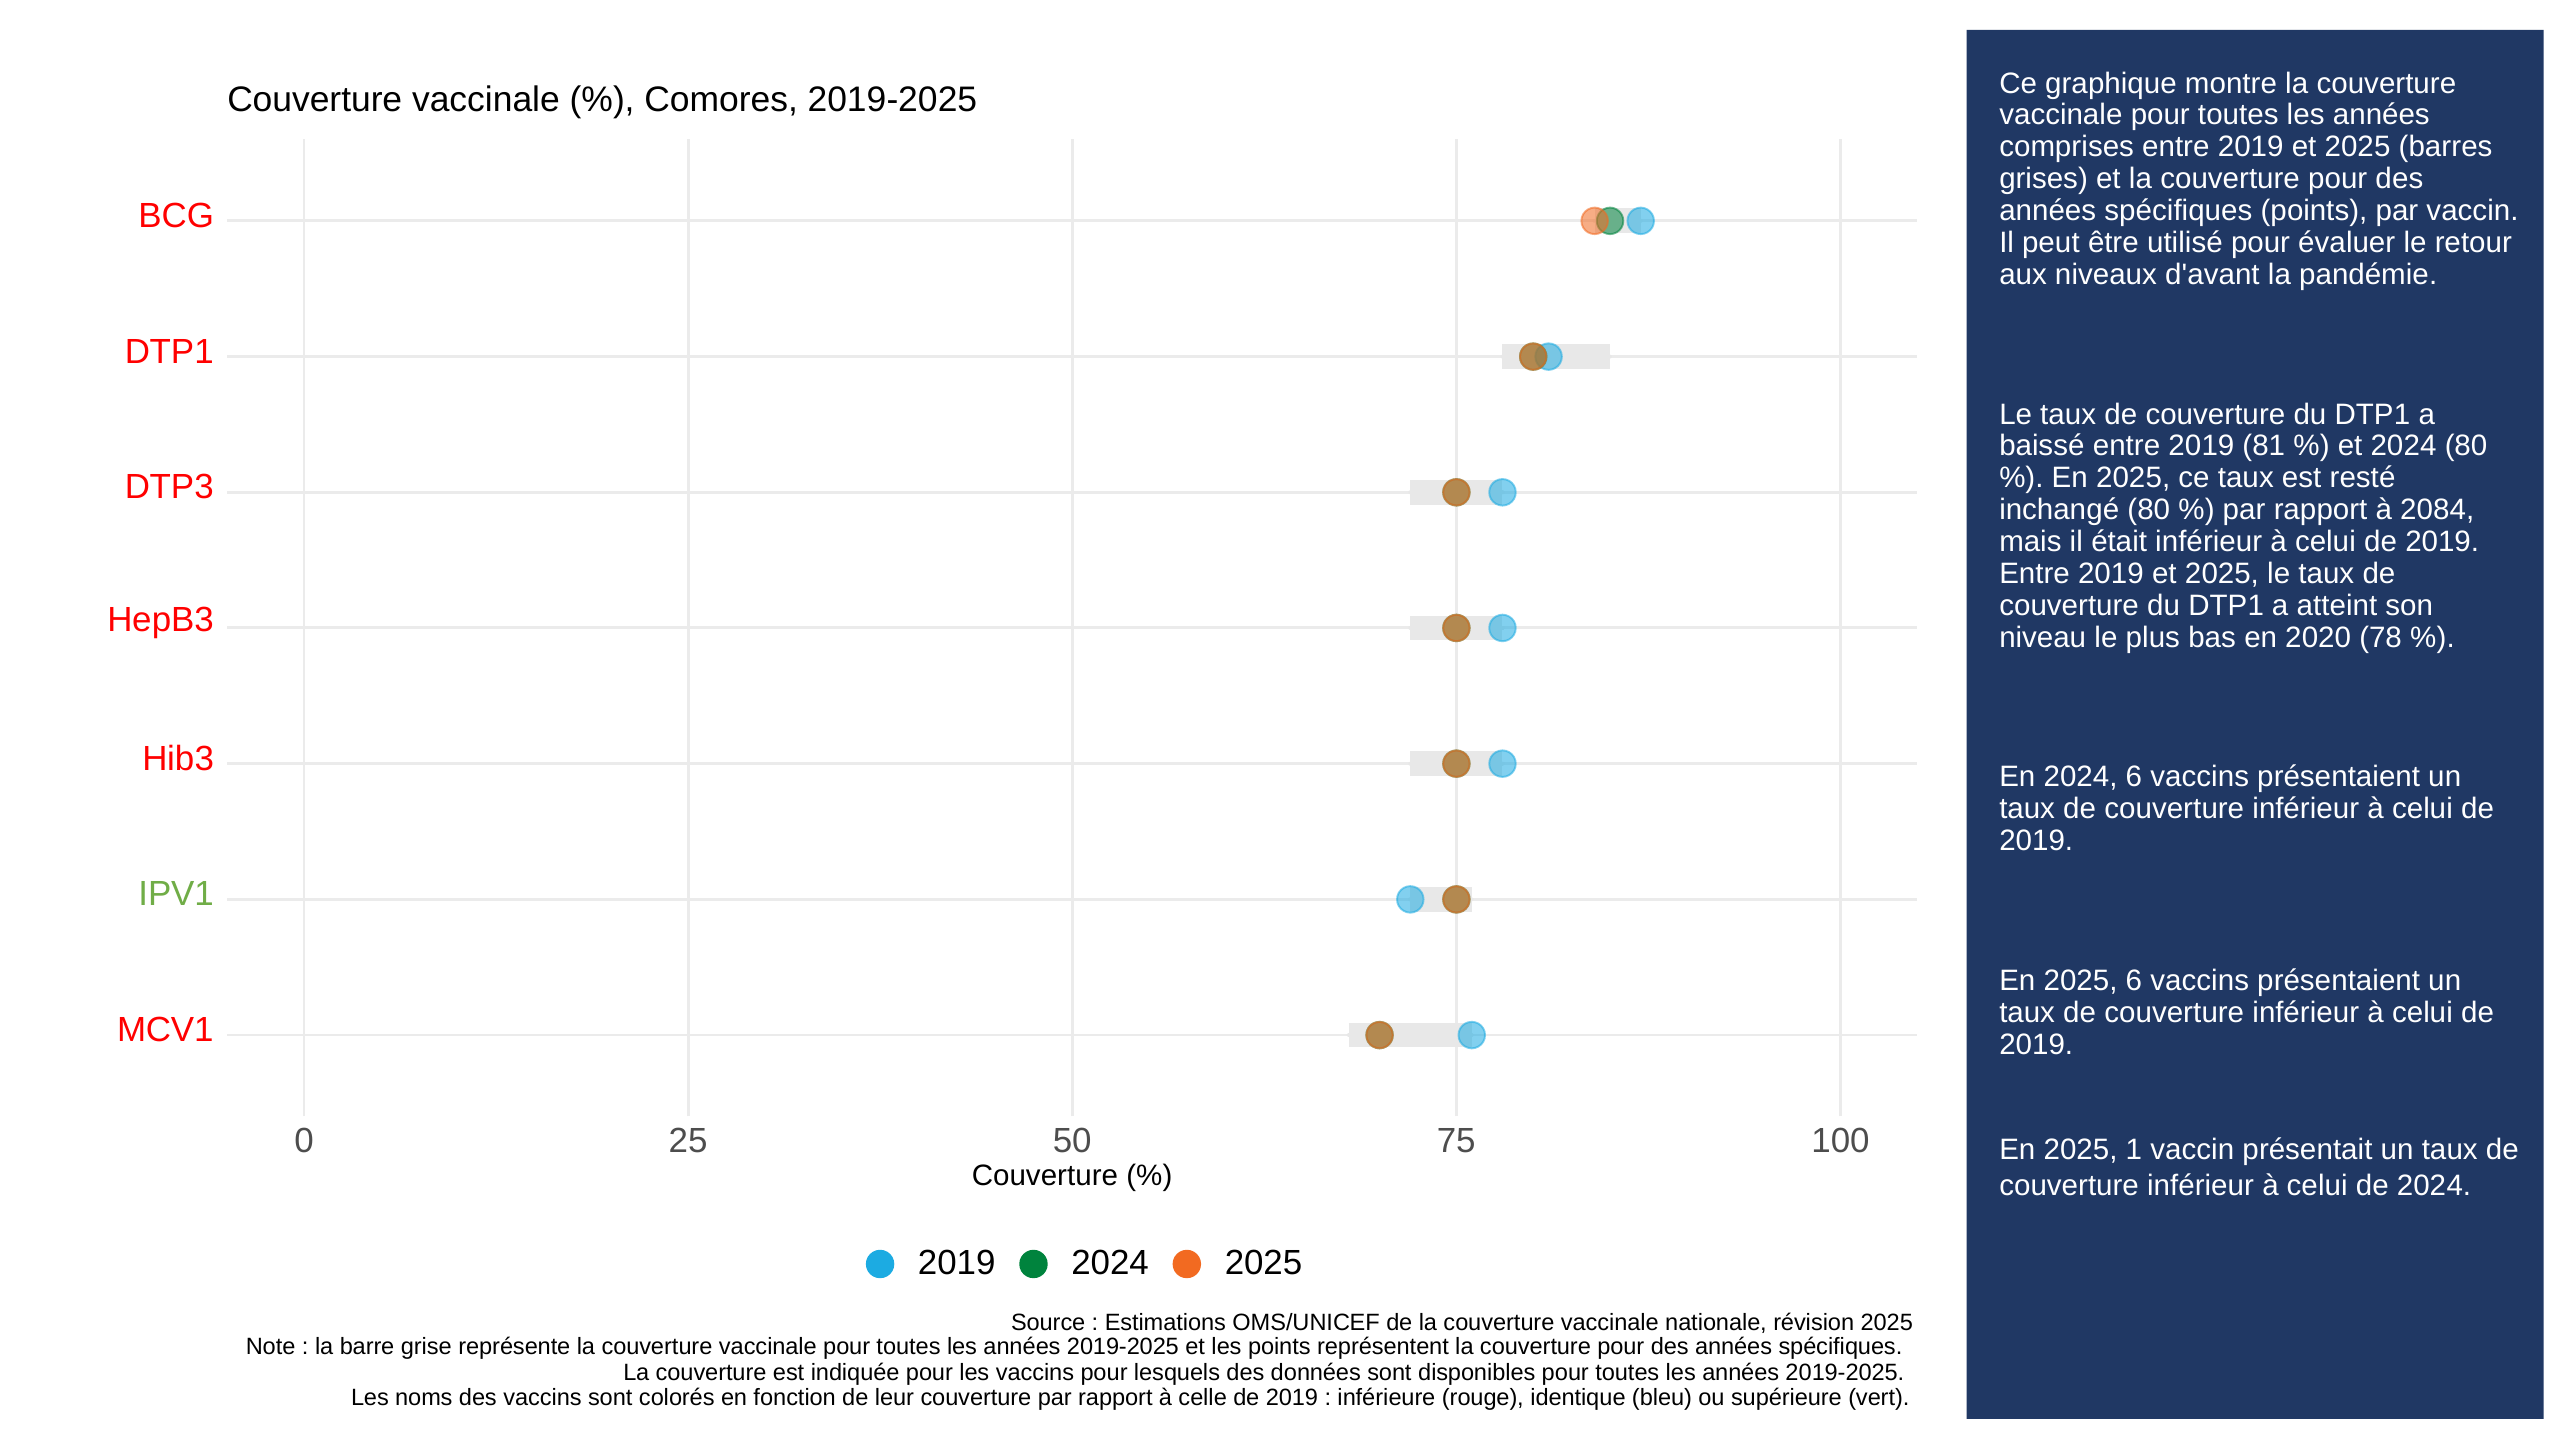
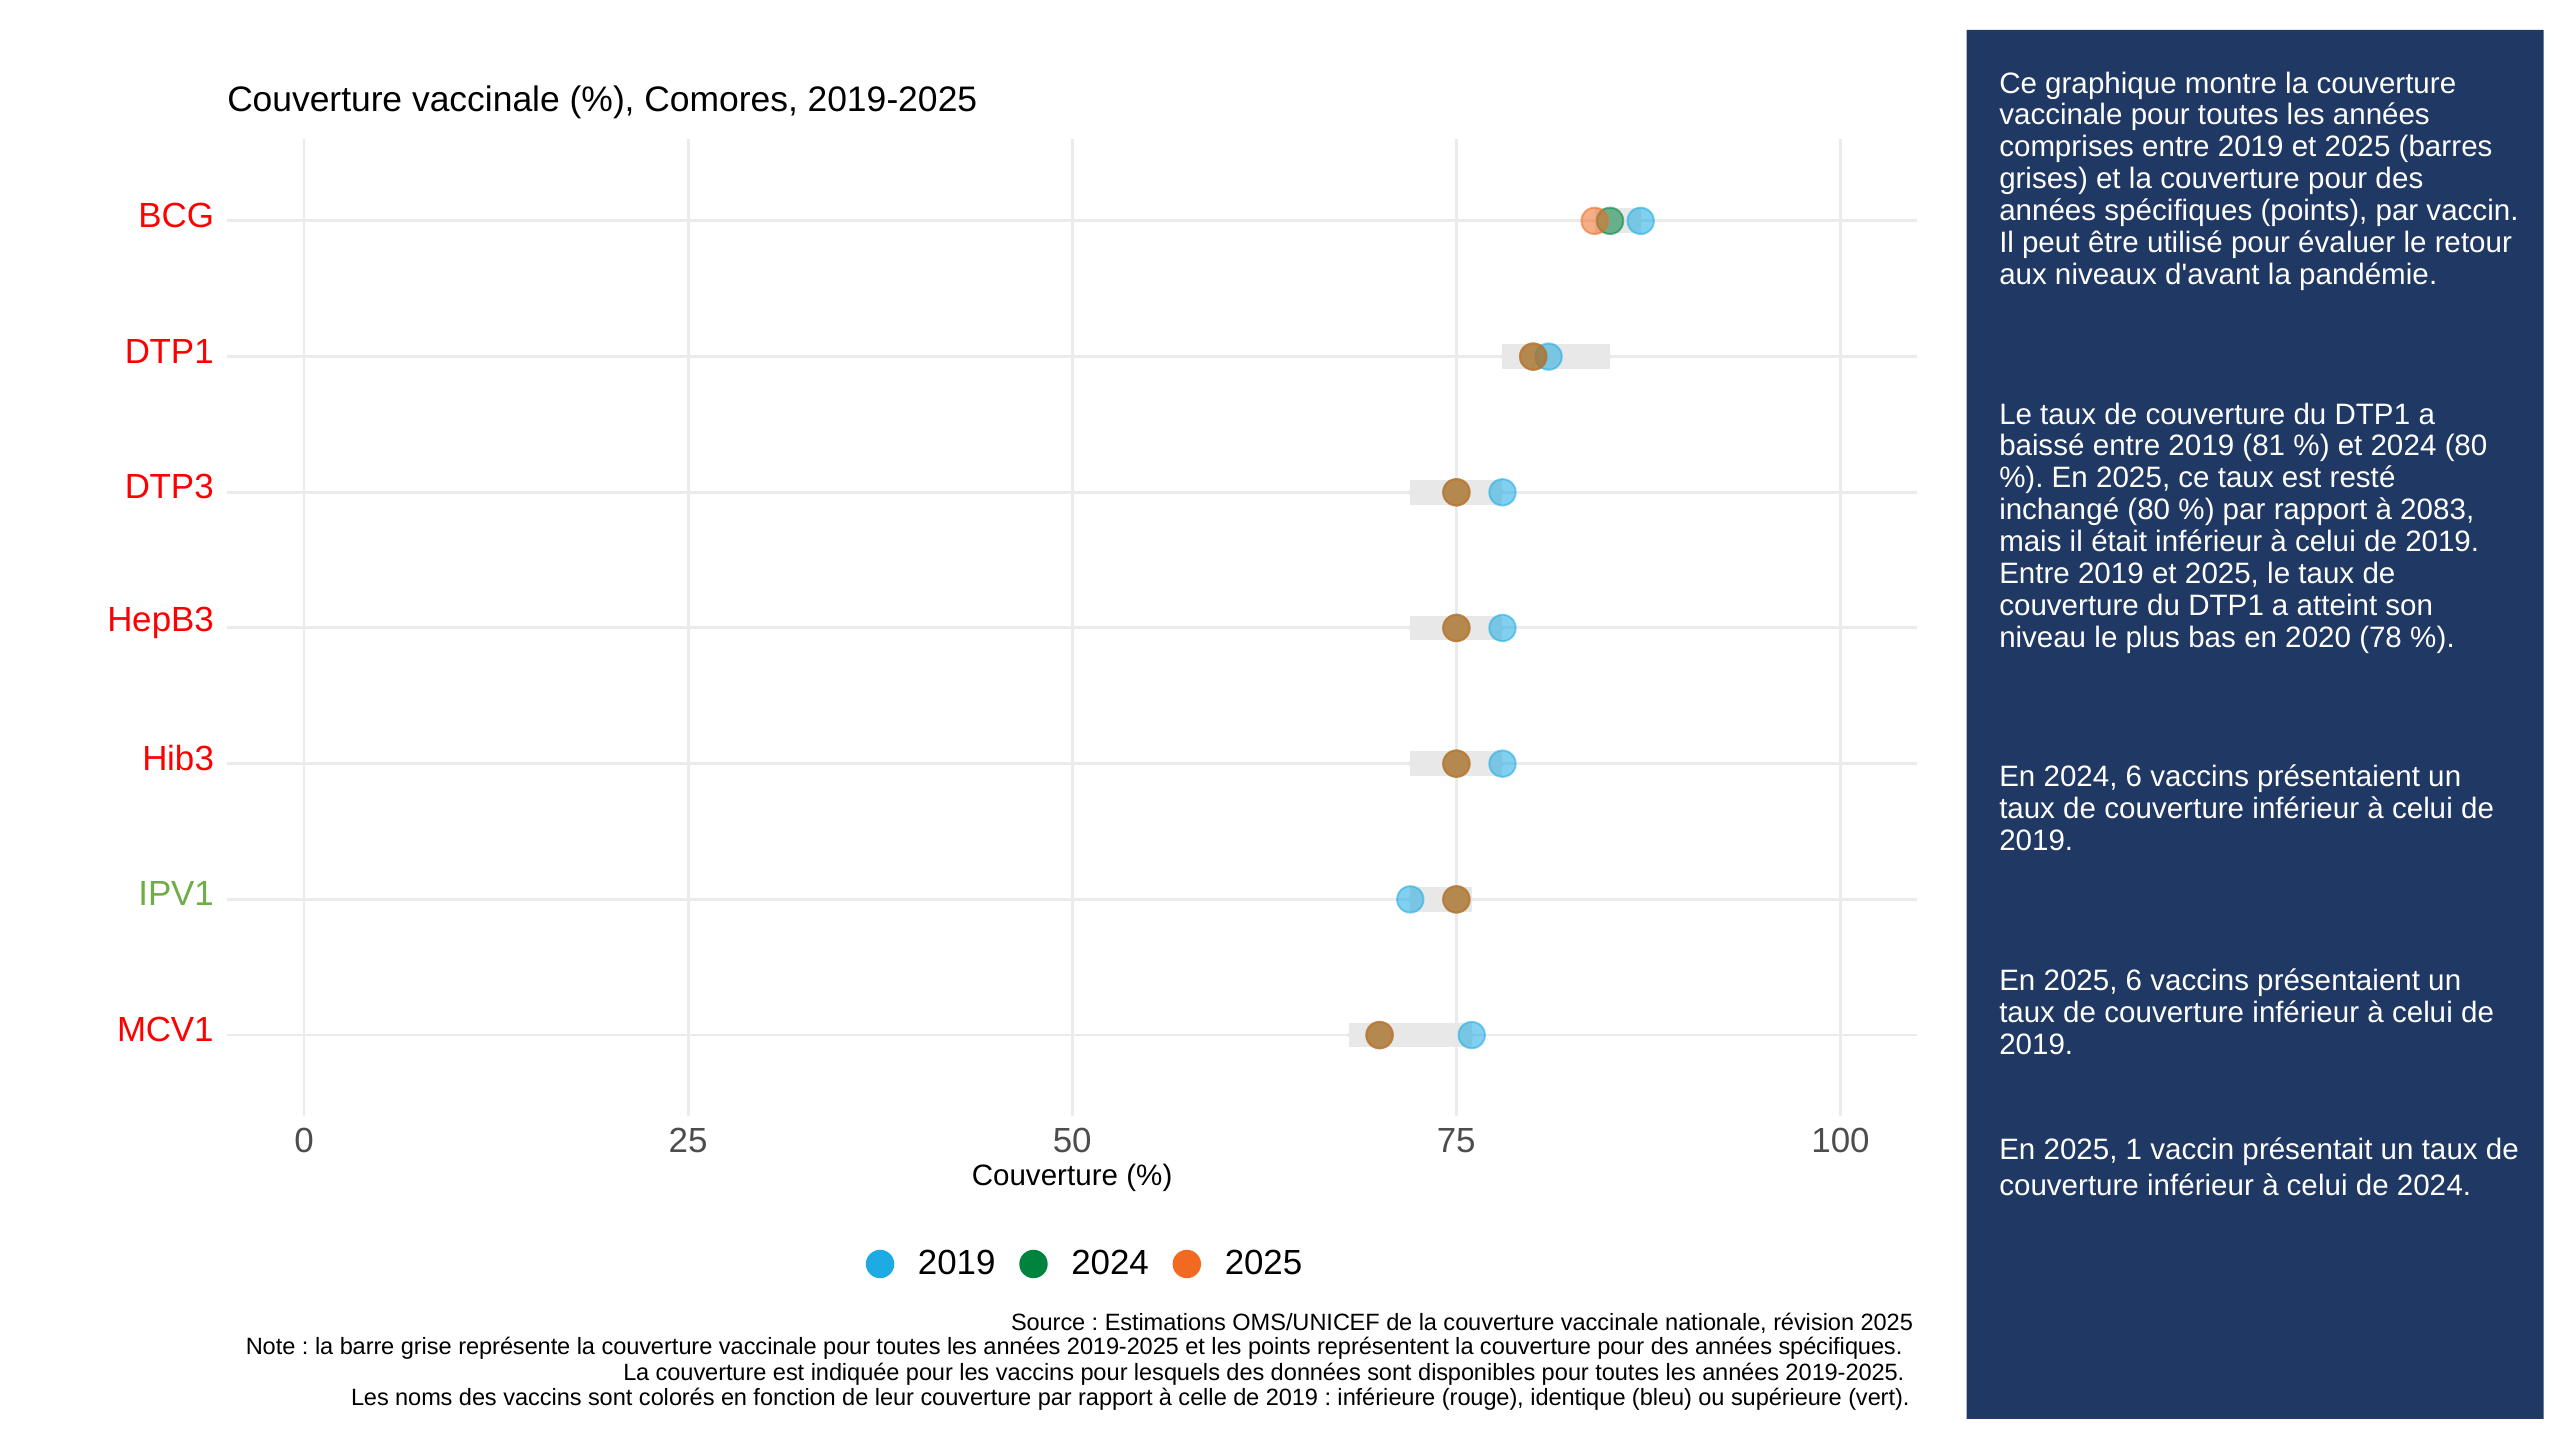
2084: 2084 -> 2083
